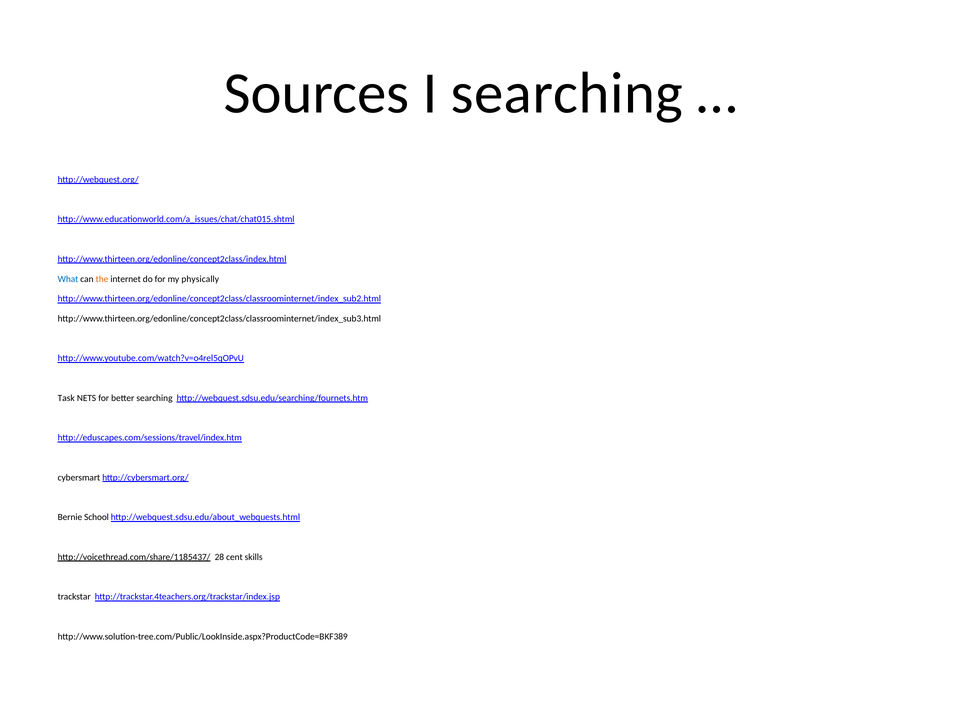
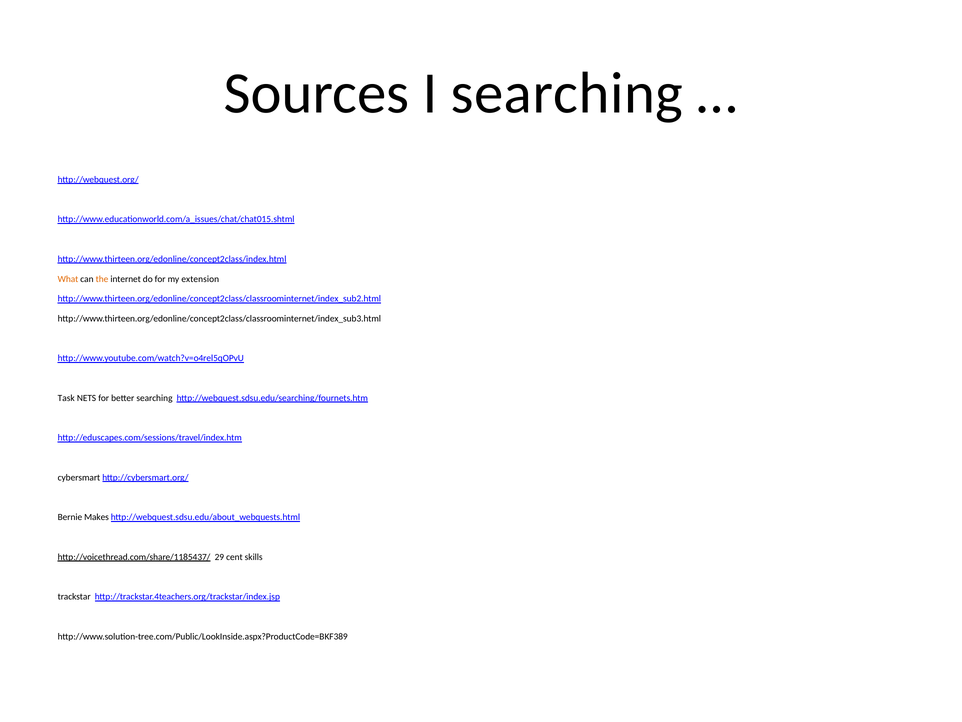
What colour: blue -> orange
physically: physically -> extension
School: School -> Makes
28: 28 -> 29
